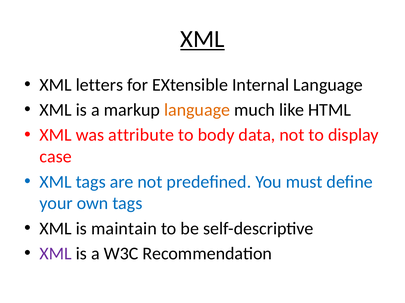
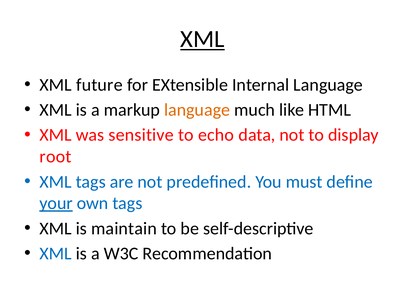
letters: letters -> future
attribute: attribute -> sensitive
body: body -> echo
case: case -> root
your underline: none -> present
XML at (56, 254) colour: purple -> blue
